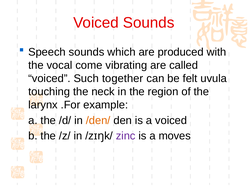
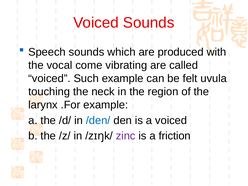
Such together: together -> example
/den/ colour: orange -> blue
moves: moves -> friction
